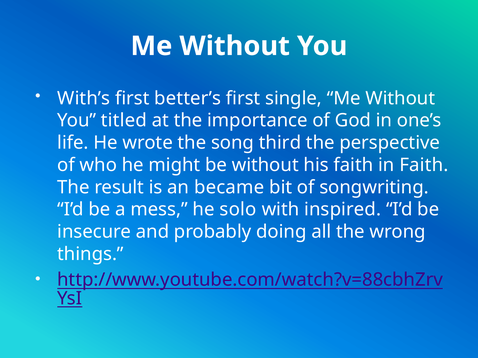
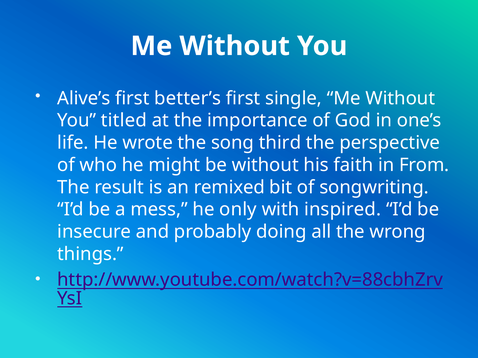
With’s: With’s -> Alive’s
in Faith: Faith -> From
became: became -> remixed
solo: solo -> only
